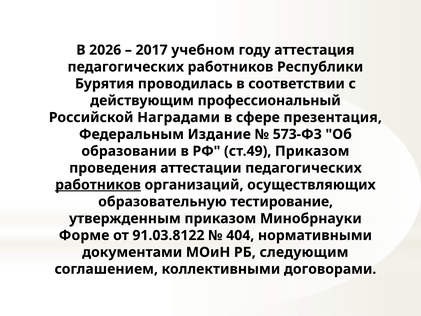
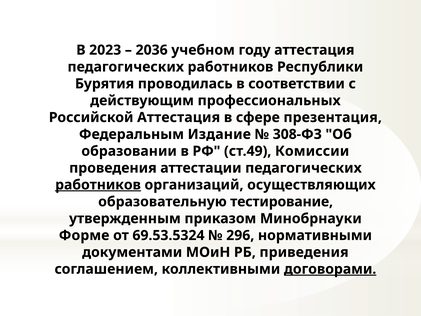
2026: 2026 -> 2023
2017: 2017 -> 2036
профессиональный: профессиональный -> профессиональных
Российской Наградами: Наградами -> Аттестация
573-ФЗ: 573-ФЗ -> 308-ФЗ
ст.49 Приказом: Приказом -> Комиссии
91.03.8122: 91.03.8122 -> 69.53.5324
404: 404 -> 296
следующим: следующим -> приведения
договорами underline: none -> present
